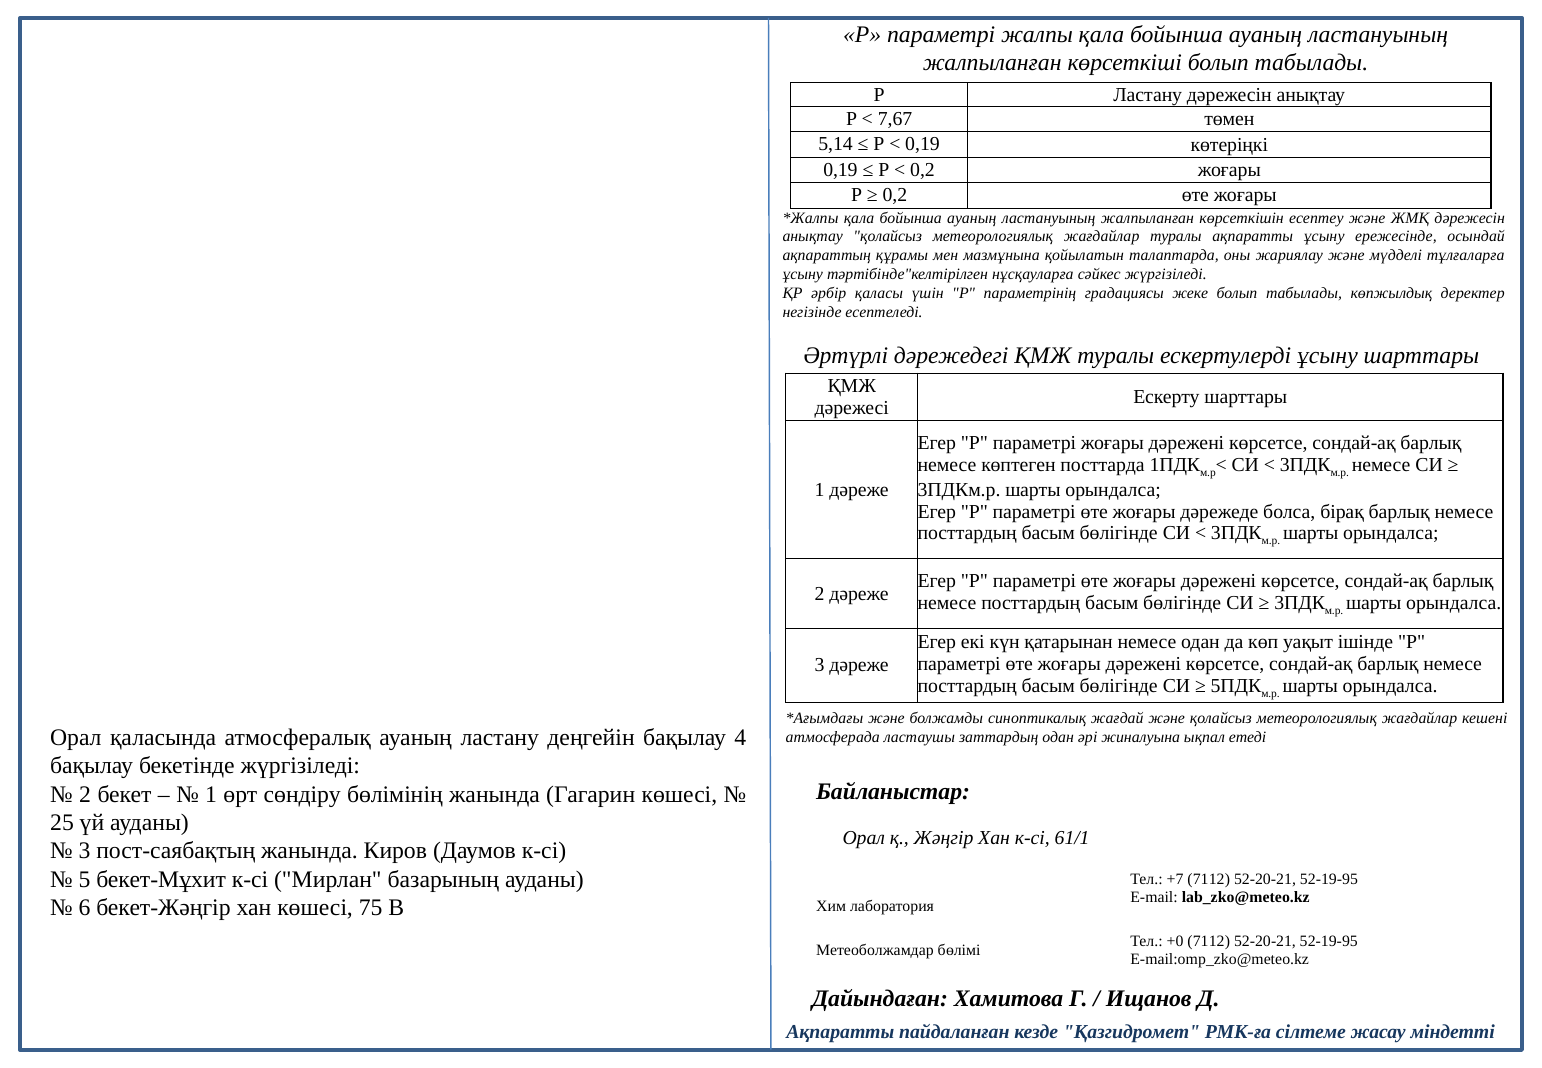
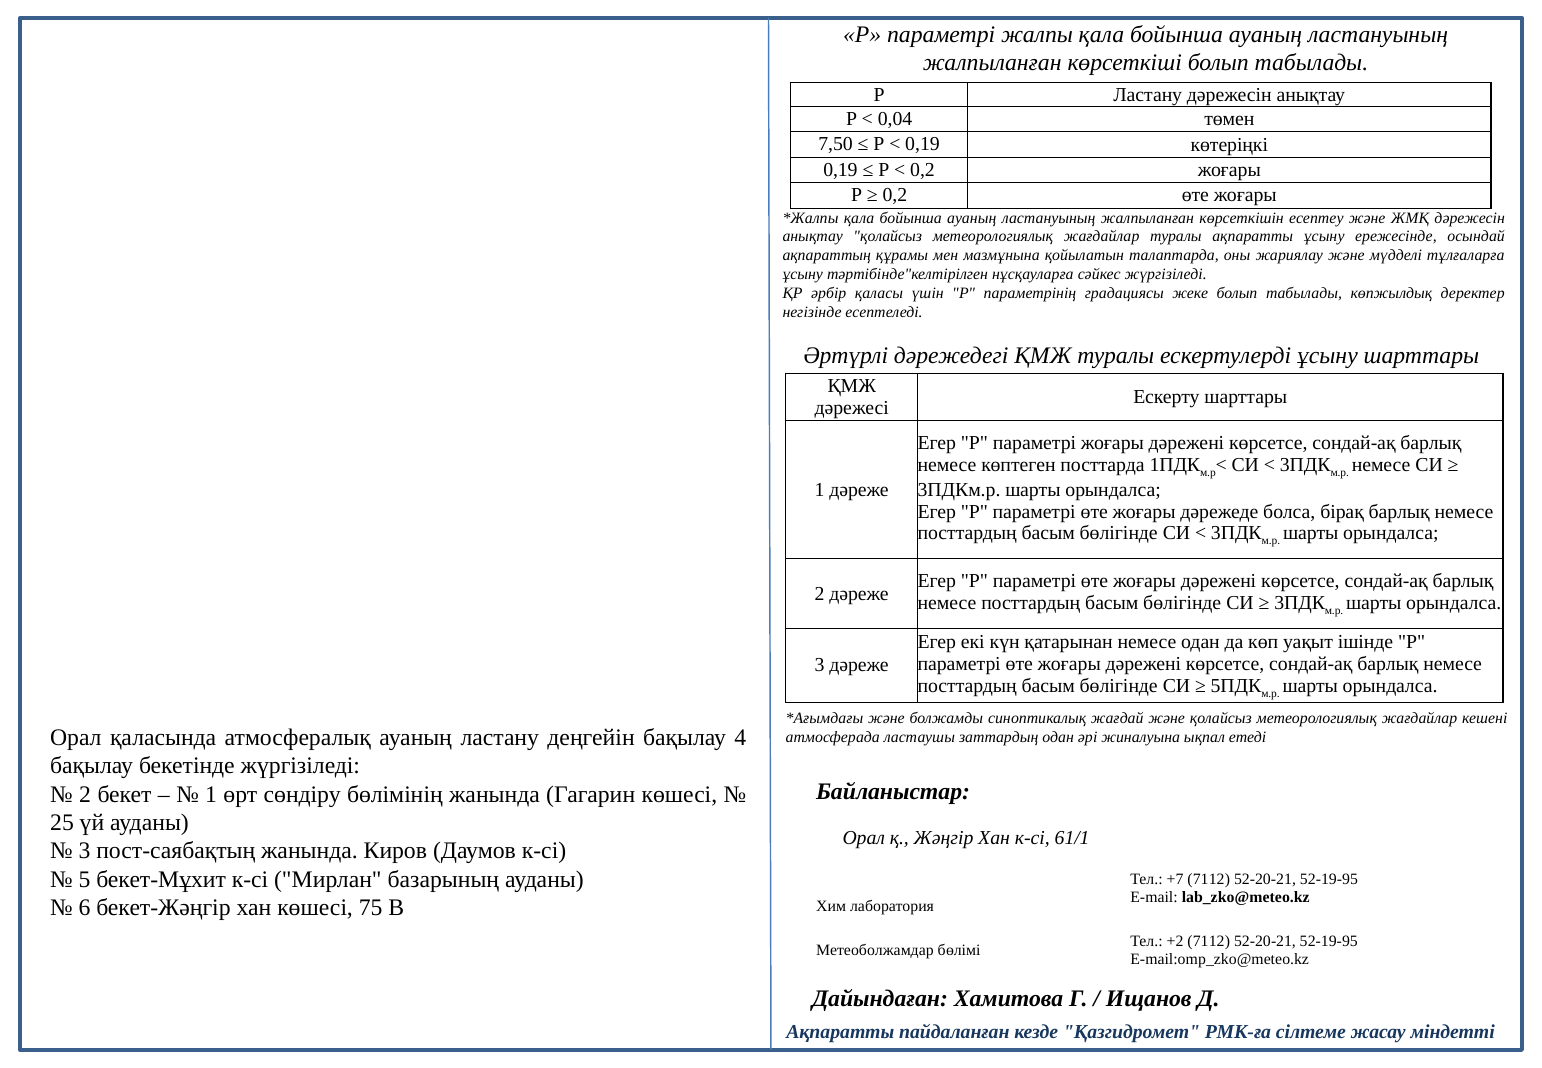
7,67: 7,67 -> 0,04
5,14: 5,14 -> 7,50
+0: +0 -> +2
